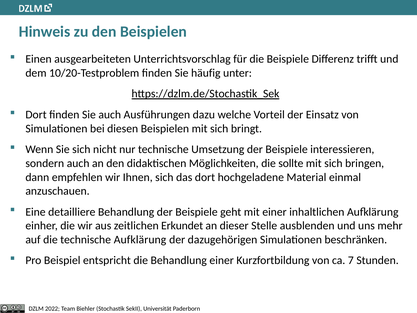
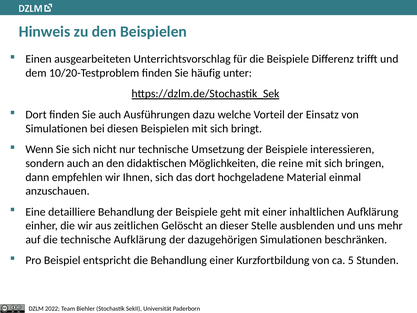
sollte: sollte -> reine
Erkundet: Erkundet -> Gelöscht
7: 7 -> 5
